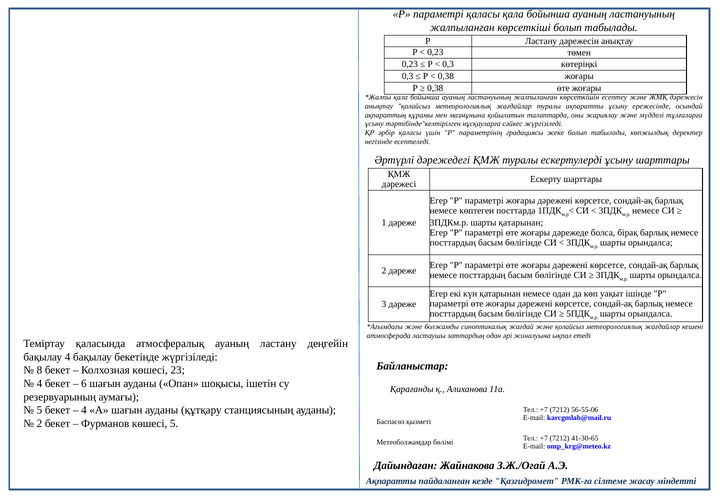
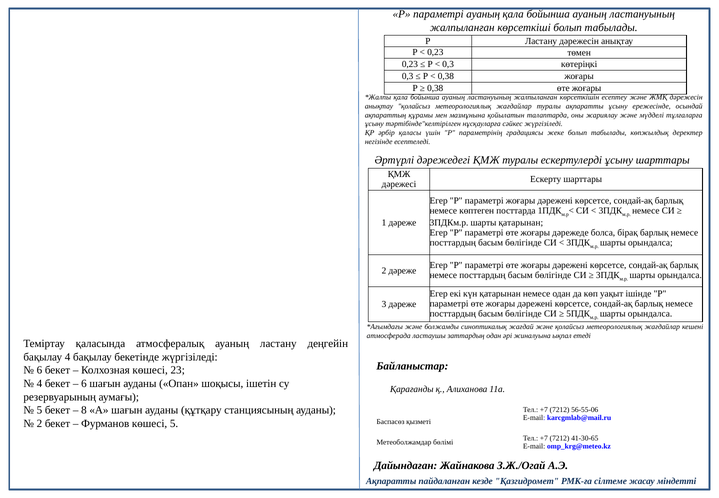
параметрі қаласы: қаласы -> ауаның
8 at (39, 370): 8 -> 6
4 at (84, 410): 4 -> 8
